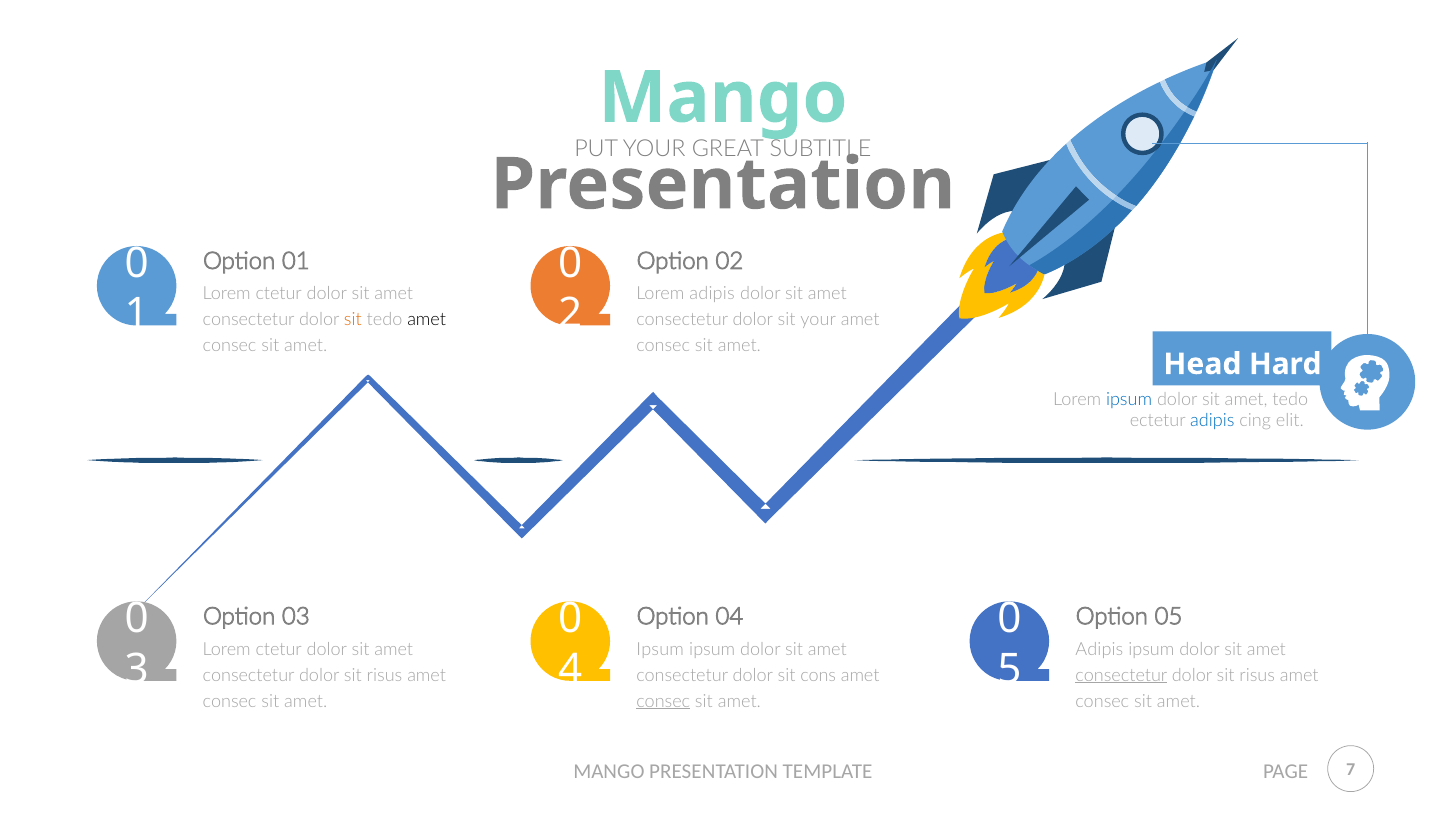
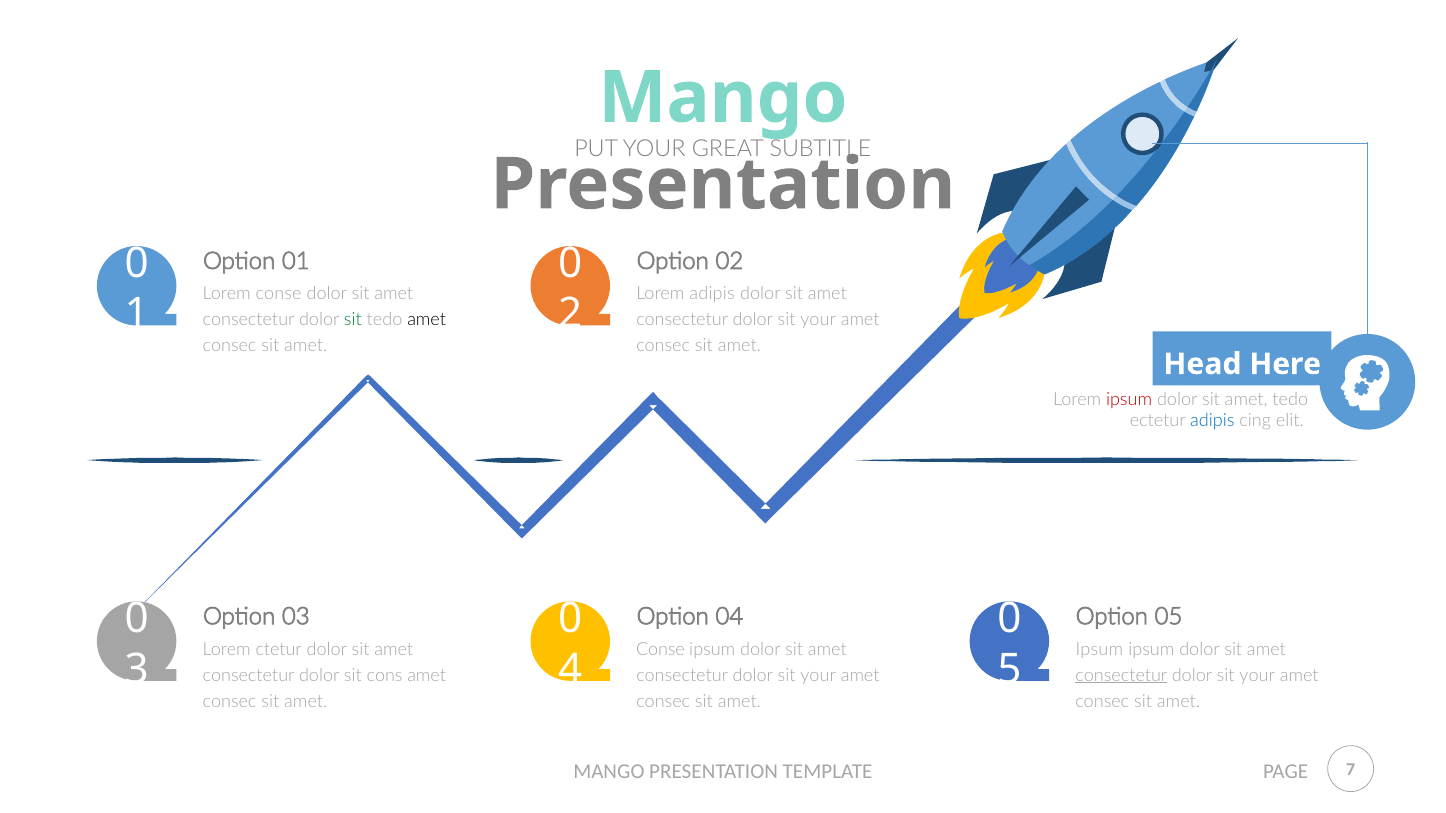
ctetur at (279, 294): ctetur -> conse
sit at (353, 320) colour: orange -> green
Hard: Hard -> Here
ipsum at (1129, 399) colour: blue -> red
Ipsum at (660, 649): Ipsum -> Conse
Adipis at (1099, 649): Adipis -> Ipsum
risus at (385, 675): risus -> cons
cons at (818, 675): cons -> your
risus at (1257, 675): risus -> your
consec at (663, 701) underline: present -> none
